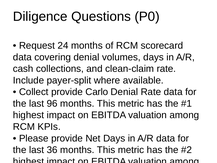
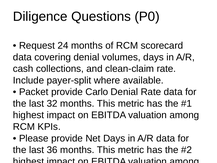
Collect at (34, 92): Collect -> Packet
96: 96 -> 32
